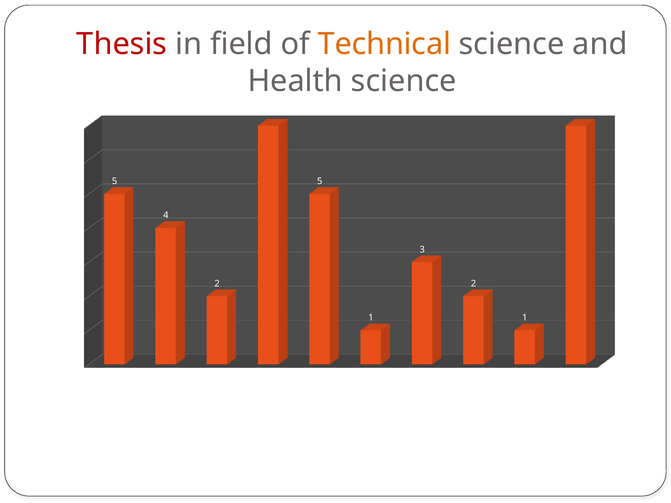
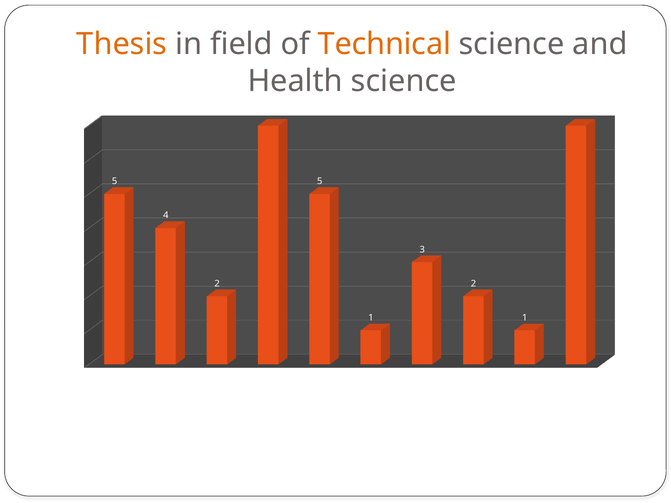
Thesis colour: red -> orange
